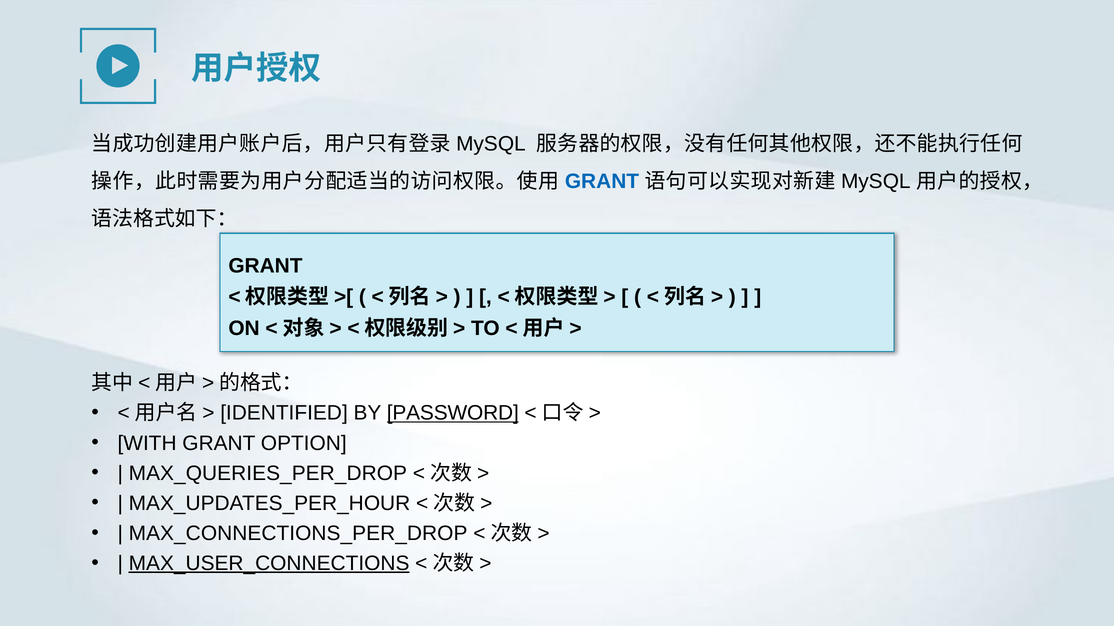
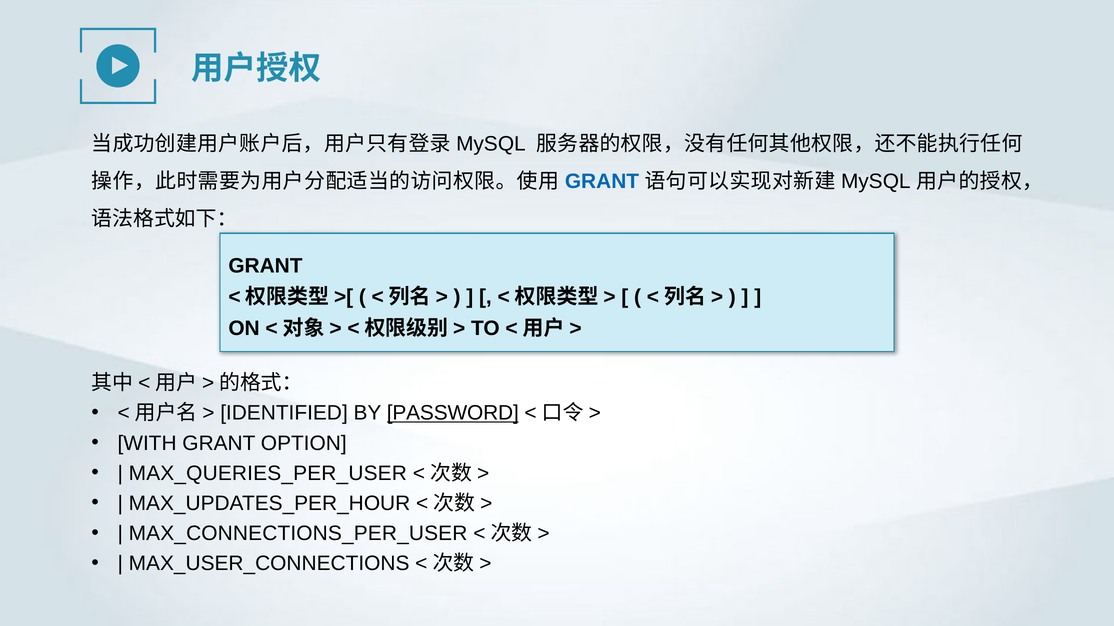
MAX_QUERIES_PER_DROP: MAX_QUERIES_PER_DROP -> MAX_QUERIES_PER_USER
MAX_CONNECTIONS_PER_DROP: MAX_CONNECTIONS_PER_DROP -> MAX_CONNECTIONS_PER_USER
MAX_USER_CONNECTIONS underline: present -> none
